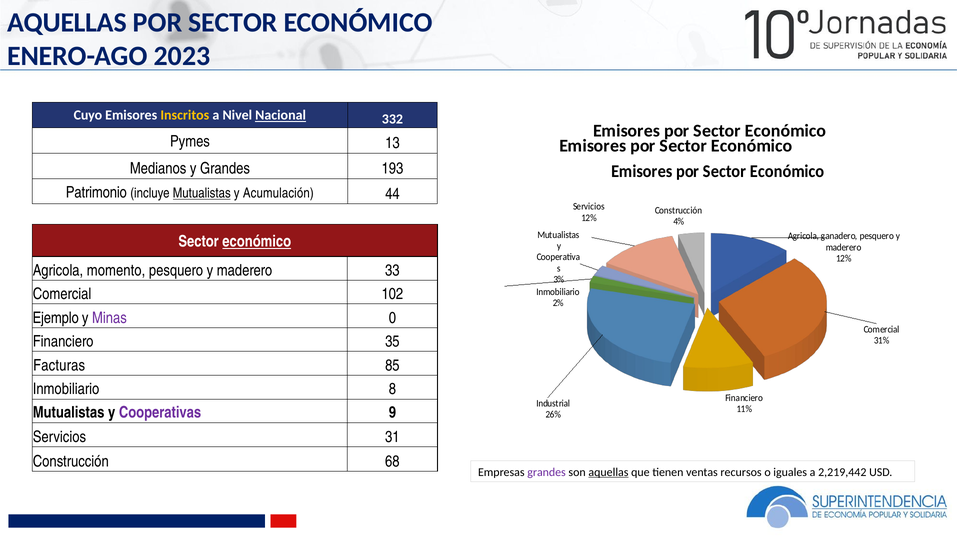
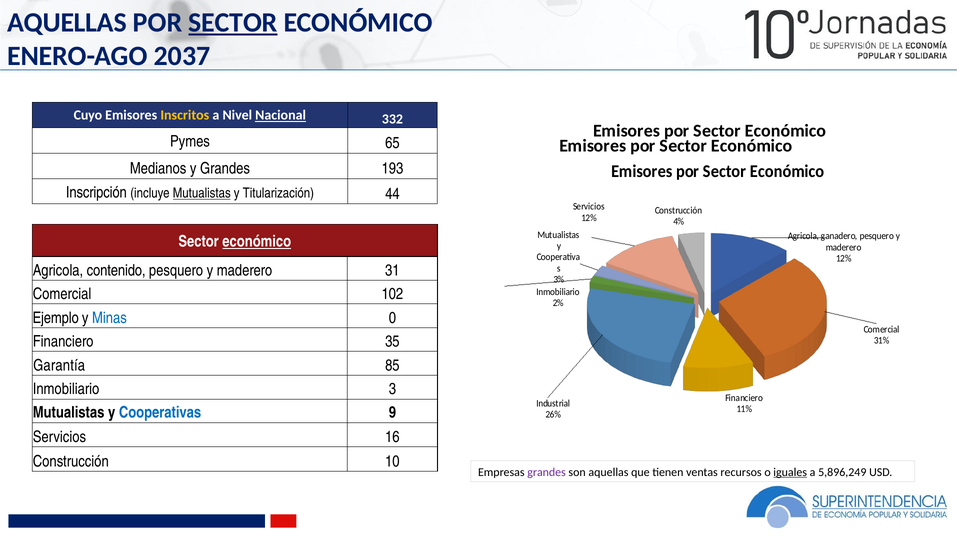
SECTOR at (233, 23) underline: none -> present
2023: 2023 -> 2037
13: 13 -> 65
Patrimonio: Patrimonio -> Inscripción
Acumulación: Acumulación -> Titularización
momento: momento -> contenido
33: 33 -> 31
Minas colour: purple -> blue
Facturas: Facturas -> Garantía
8: 8 -> 3
Cooperativas colour: purple -> blue
31: 31 -> 16
68: 68 -> 10
aquellas at (608, 472) underline: present -> none
iguales underline: none -> present
2,219,442: 2,219,442 -> 5,896,249
